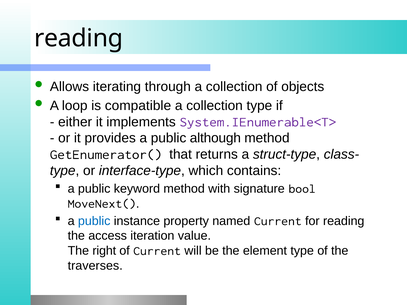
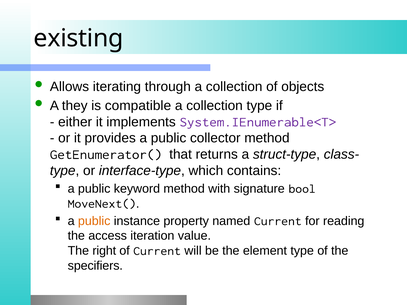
reading at (79, 38): reading -> existing
loop: loop -> they
although: although -> collector
public at (94, 221) colour: blue -> orange
traverses: traverses -> specifiers
